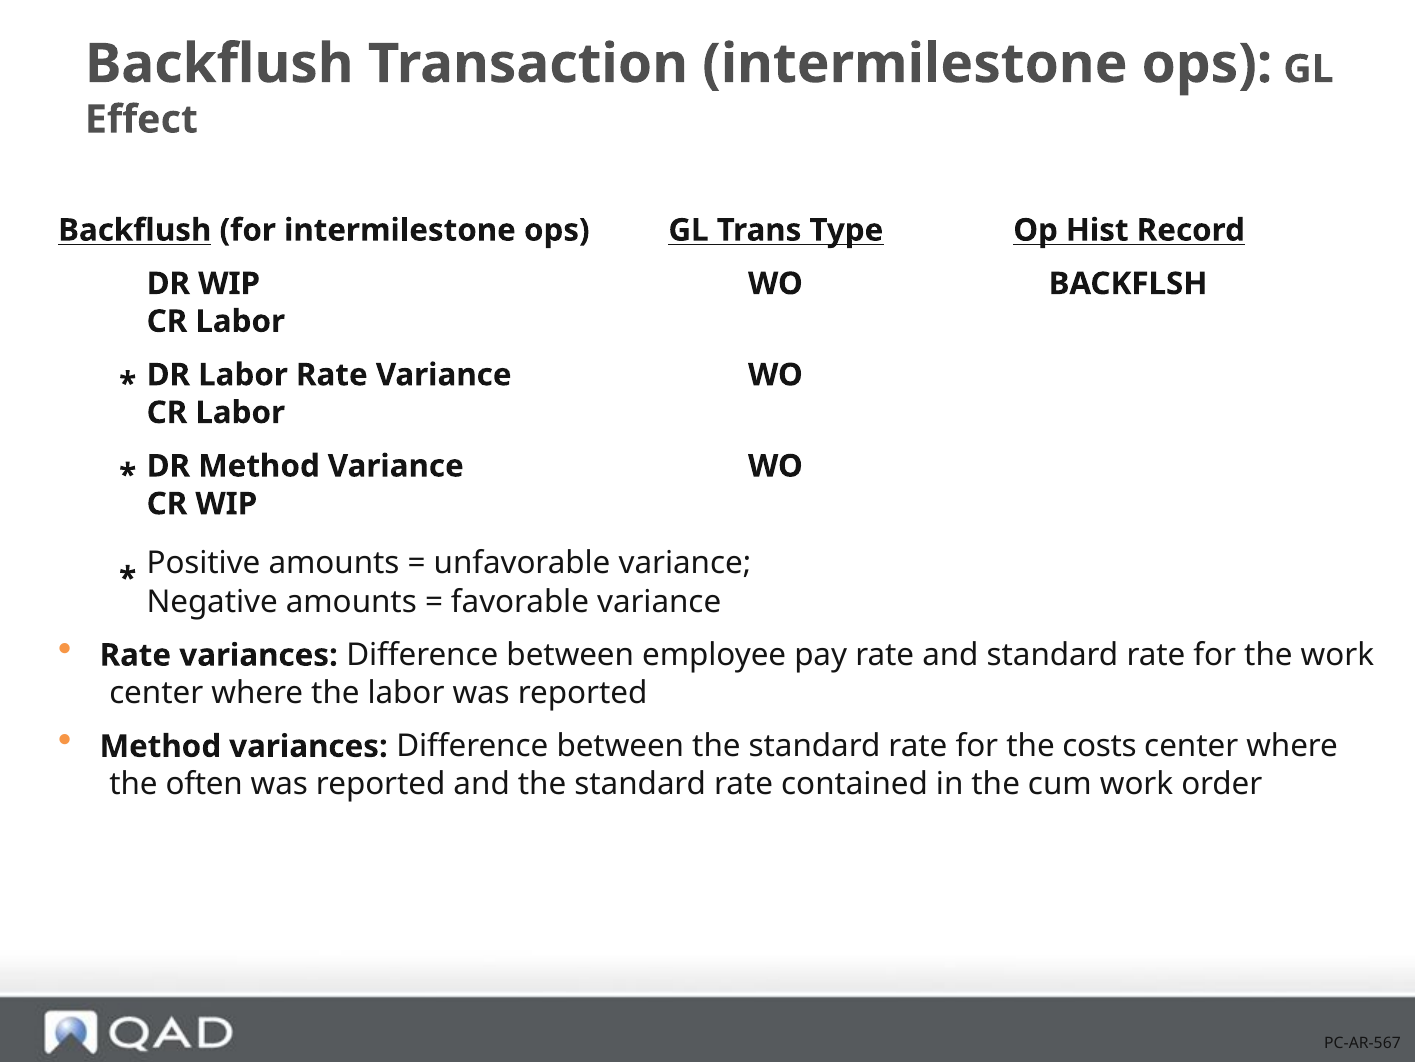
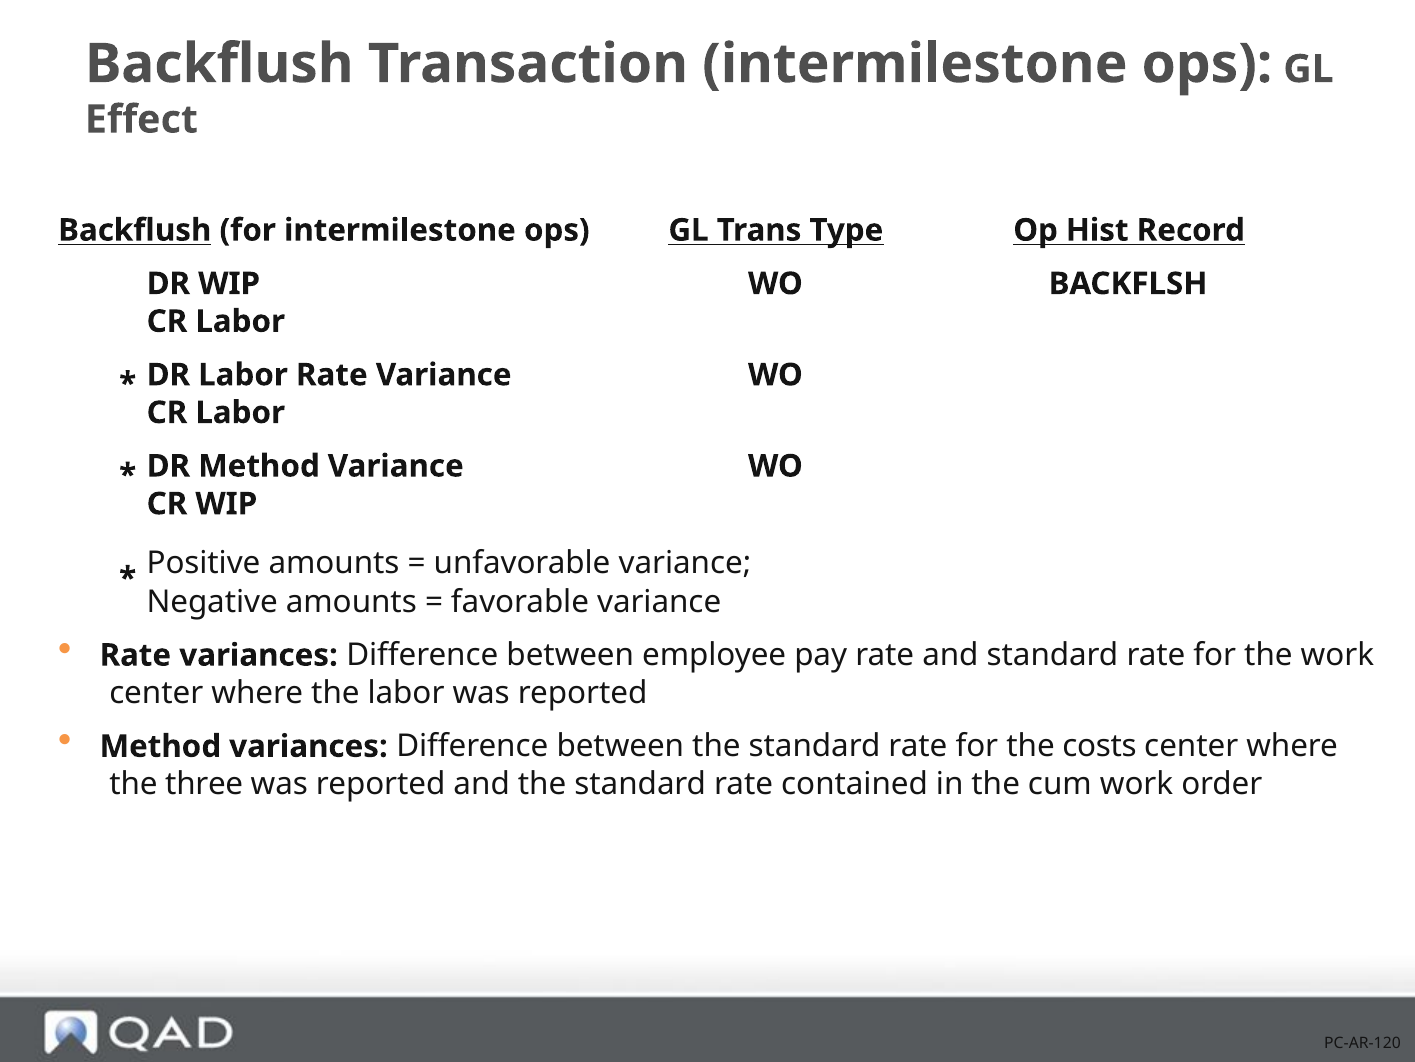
often: often -> three
PC-AR-567: PC-AR-567 -> PC-AR-120
